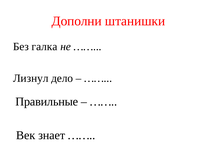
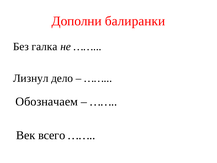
штанишки: штанишки -> балиранки
Правильные: Правильные -> Обозначаем
знает: знает -> всего
